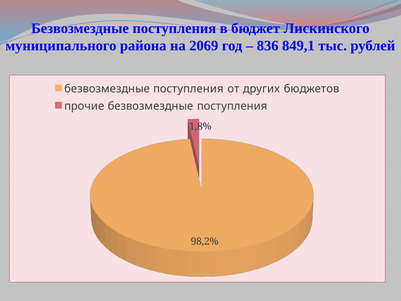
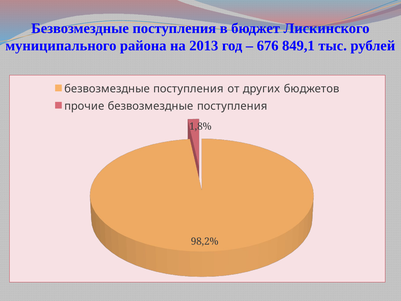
2069: 2069 -> 2013
836: 836 -> 676
